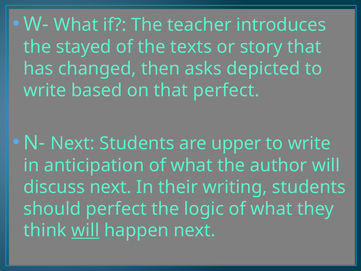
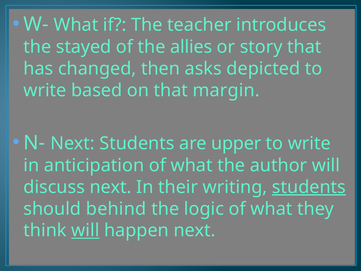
texts: texts -> allies
that perfect: perfect -> margin
students at (309, 187) underline: none -> present
should perfect: perfect -> behind
